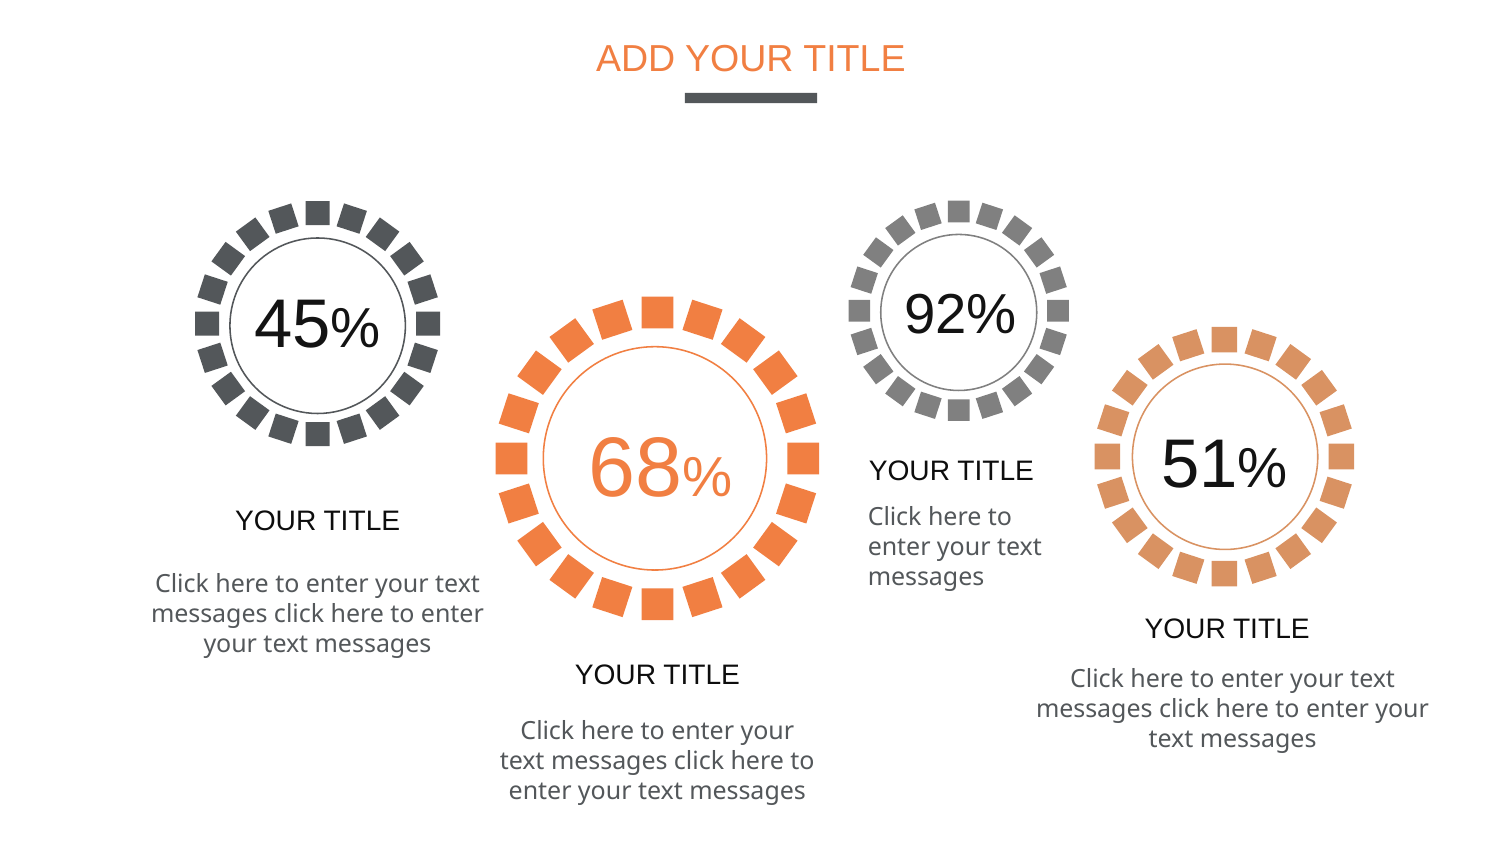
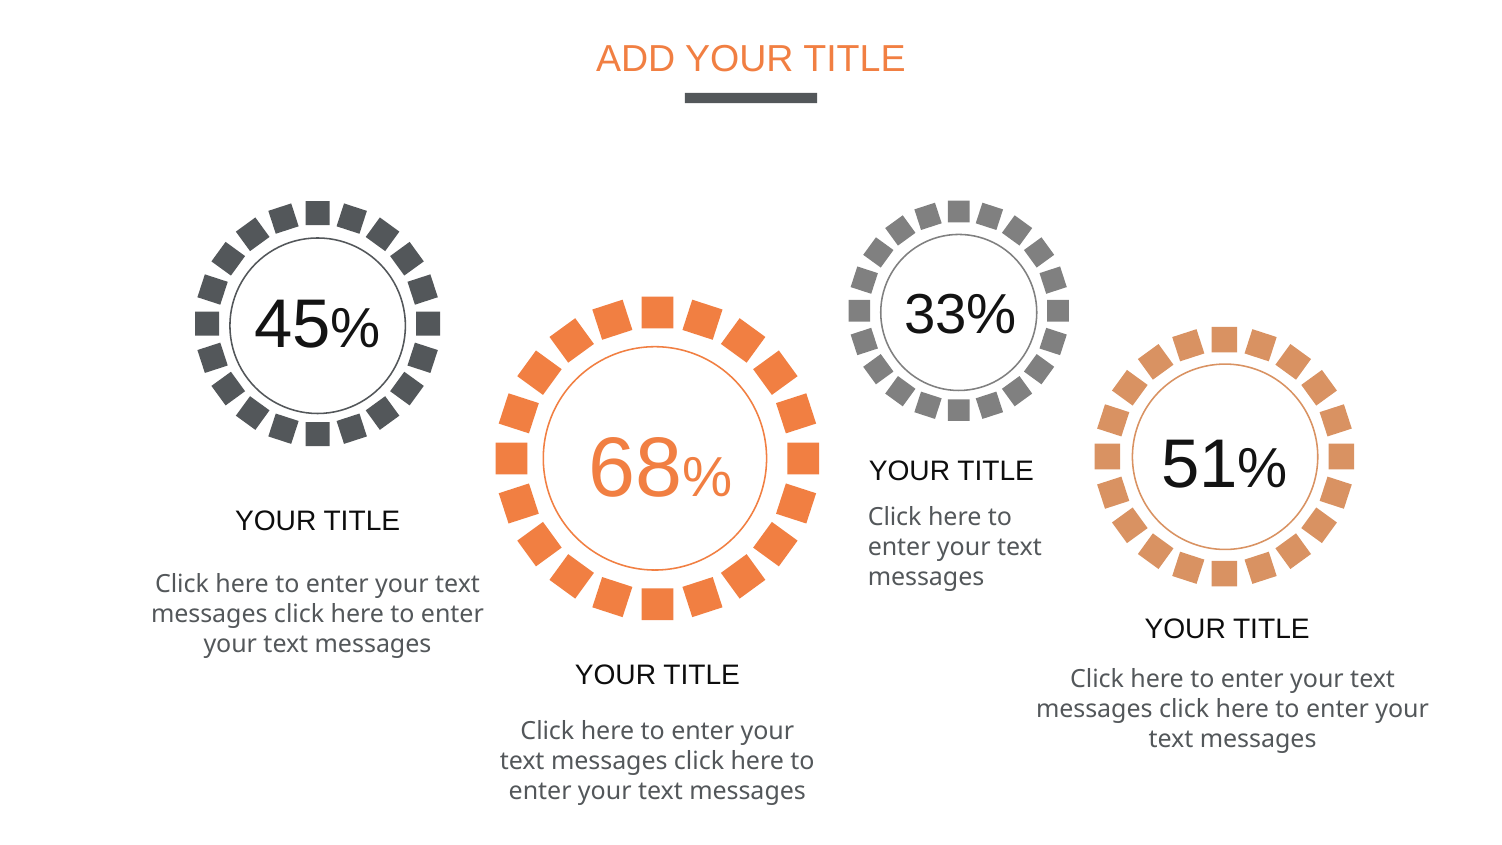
92%: 92% -> 33%
